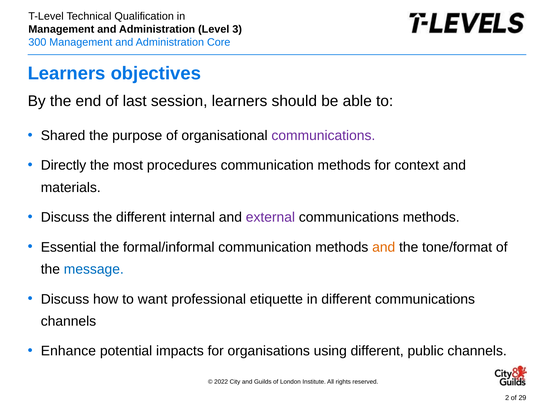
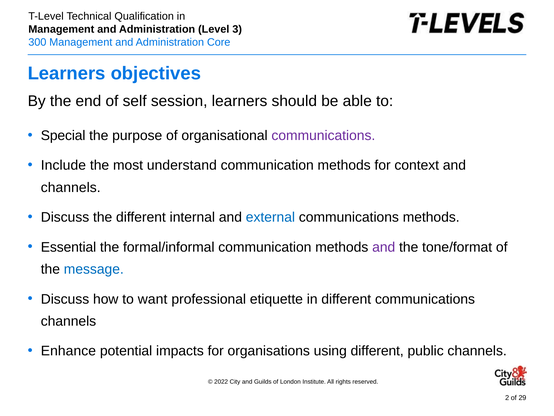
last: last -> self
Shared: Shared -> Special
Directly: Directly -> Include
procedures: procedures -> understand
materials at (71, 187): materials -> channels
external colour: purple -> blue
and at (384, 247) colour: orange -> purple
